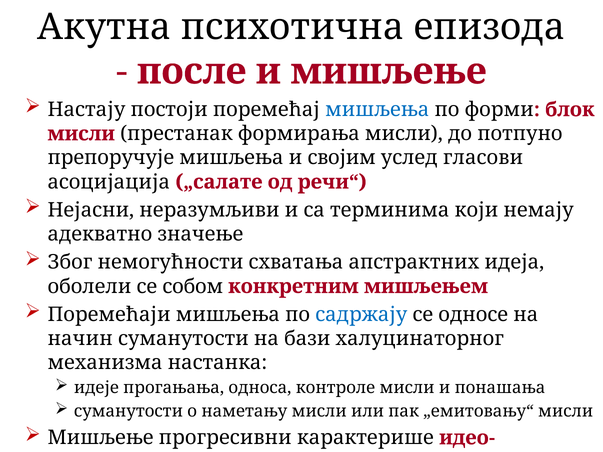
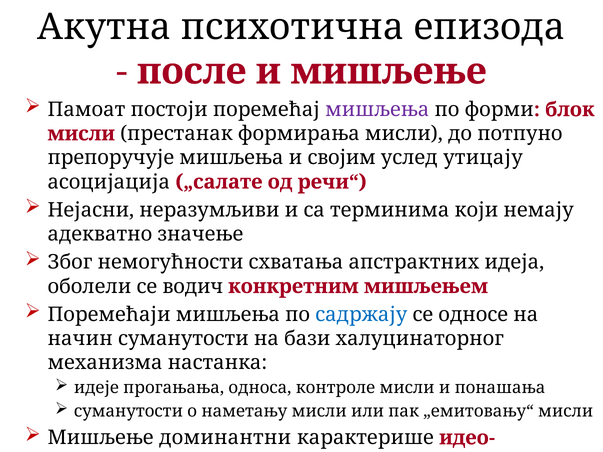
Настају: Настају -> Памоат
мишљења at (377, 110) colour: blue -> purple
гласови: гласови -> утицају
собом: собом -> водич
прогресивни: прогресивни -> доминантни
